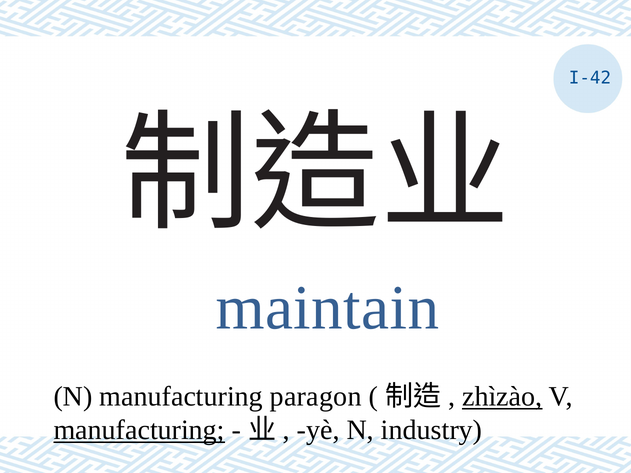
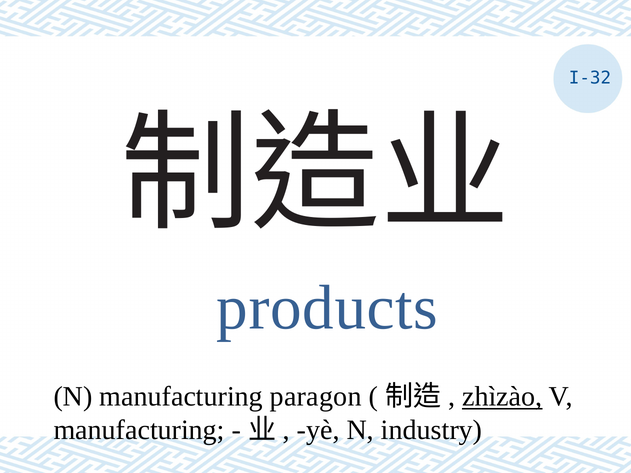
I-42: I-42 -> I-32
maintain: maintain -> products
manufacturing at (139, 430) underline: present -> none
